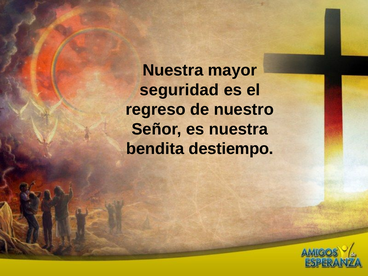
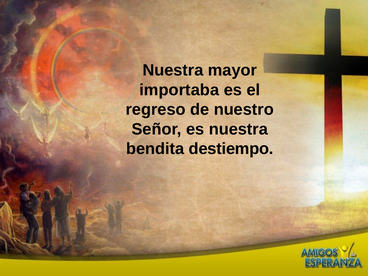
seguridad: seguridad -> importaba
